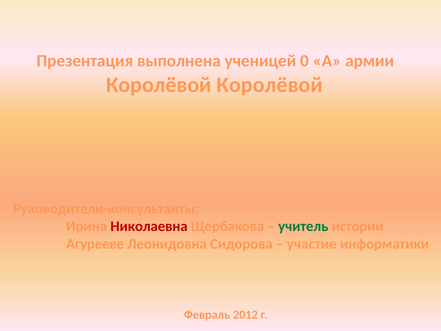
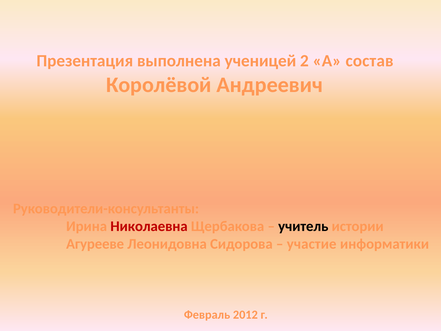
0: 0 -> 2
армии: армии -> состав
Королёвой Королёвой: Королёвой -> Андреевич
учитель colour: green -> black
